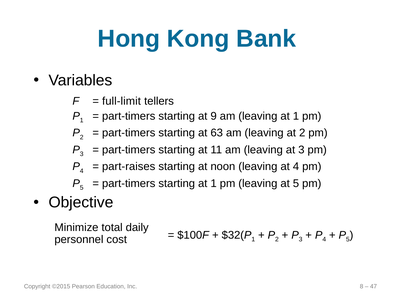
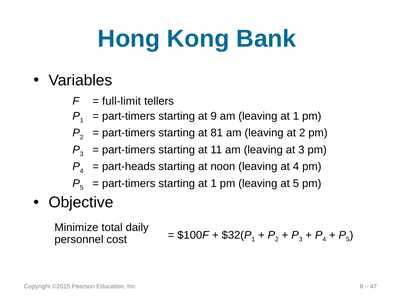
63: 63 -> 81
part-raises: part-raises -> part-heads
